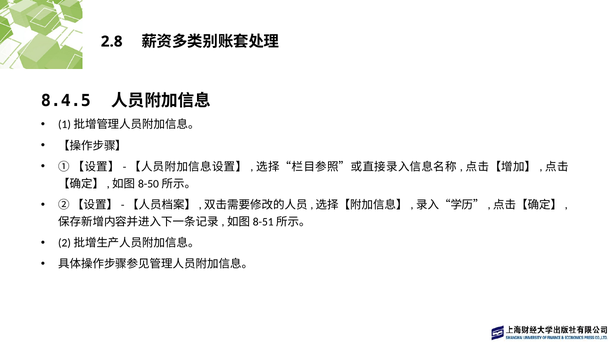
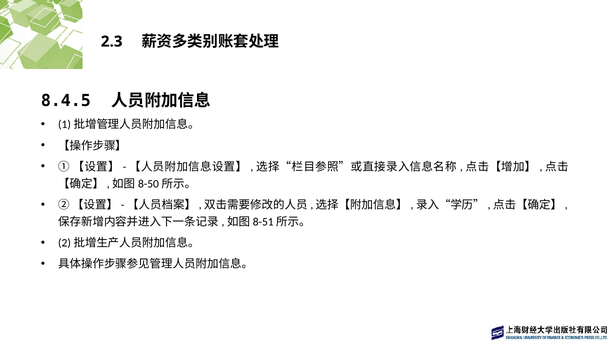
2.8: 2.8 -> 2.3
